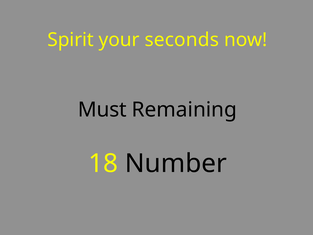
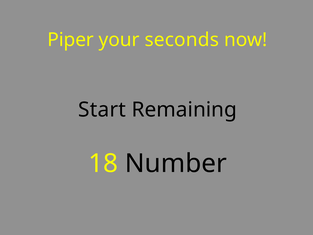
Spirit: Spirit -> Piper
Must: Must -> Start
